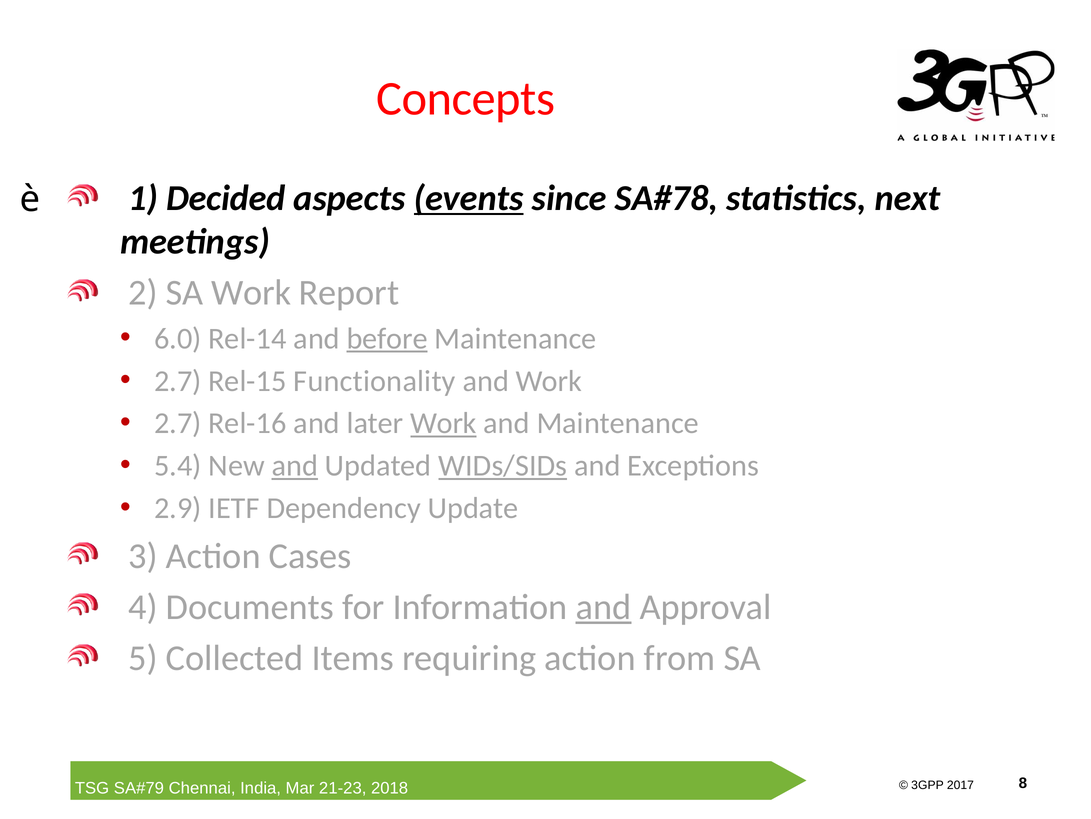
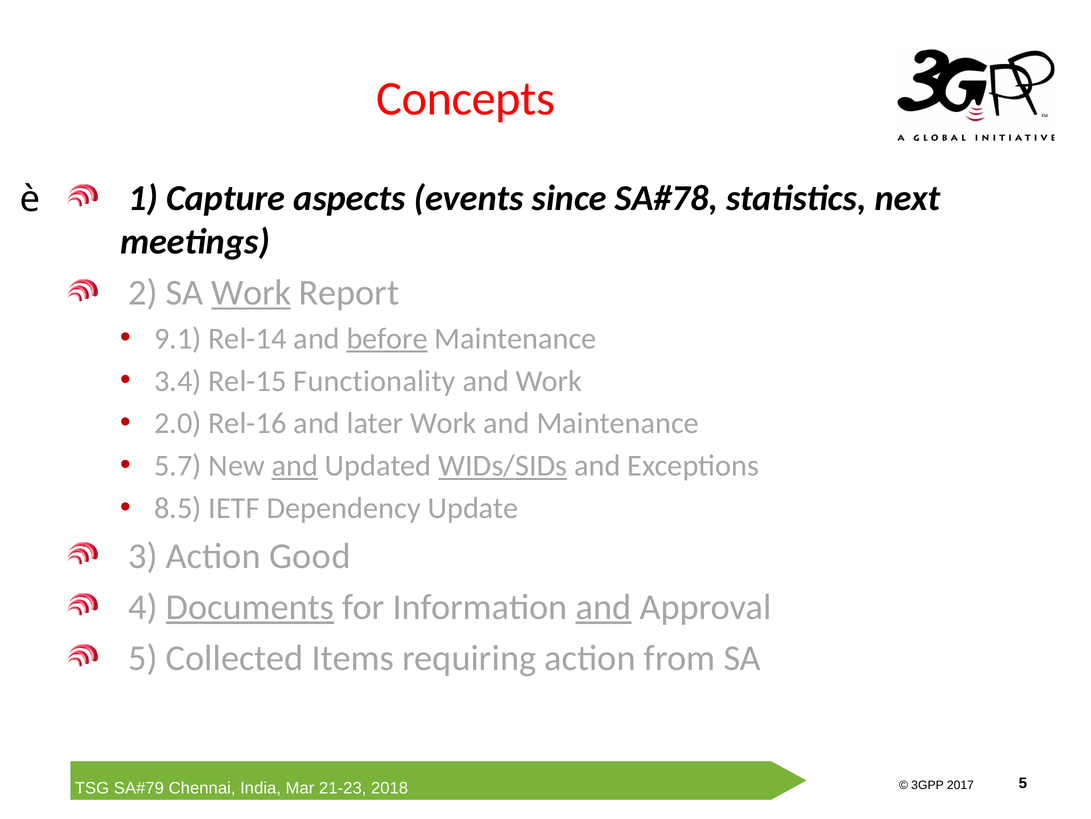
Decided: Decided -> Capture
events underline: present -> none
Work at (251, 293) underline: none -> present
6.0: 6.0 -> 9.1
2.7 at (178, 381): 2.7 -> 3.4
2.7 at (178, 423): 2.7 -> 2.0
Work at (444, 423) underline: present -> none
5.4: 5.4 -> 5.7
2.9: 2.9 -> 8.5
Cases: Cases -> Good
Documents underline: none -> present
8 at (1023, 782): 8 -> 5
